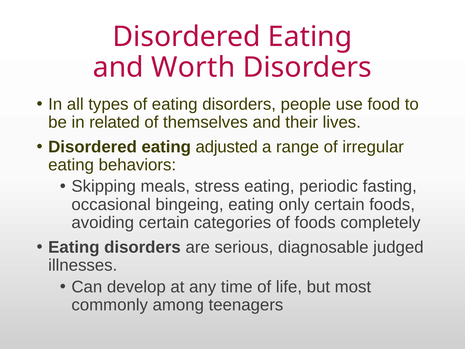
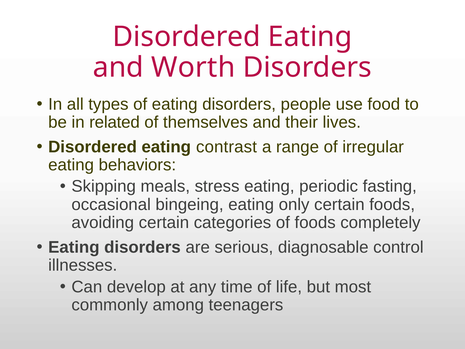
adjusted: adjusted -> contrast
judged: judged -> control
